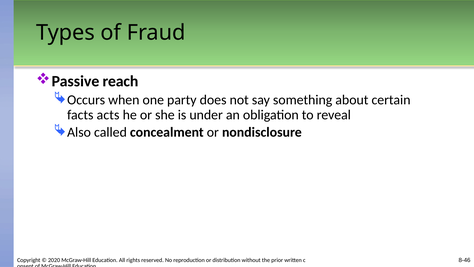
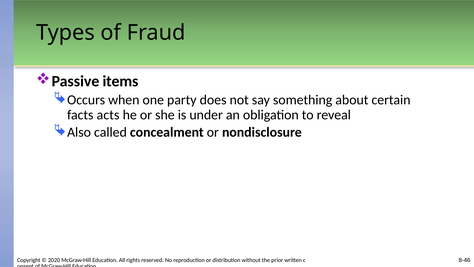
reach: reach -> items
